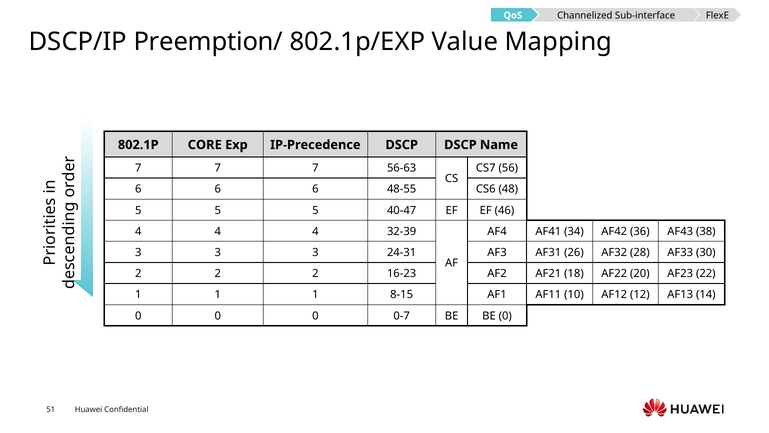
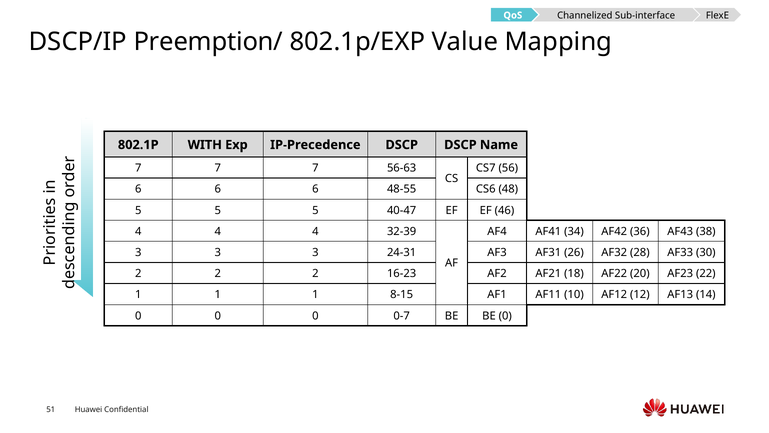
CORE: CORE -> WITH
